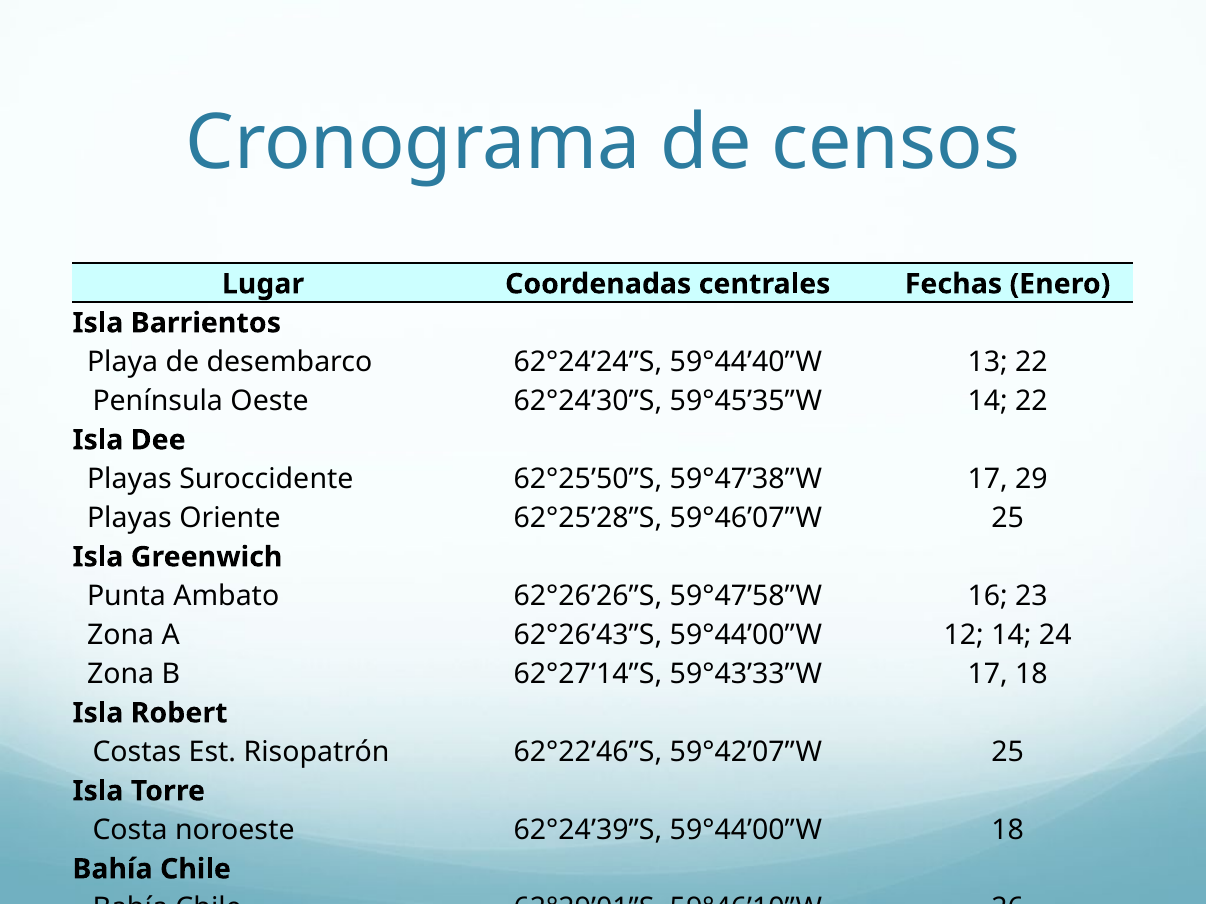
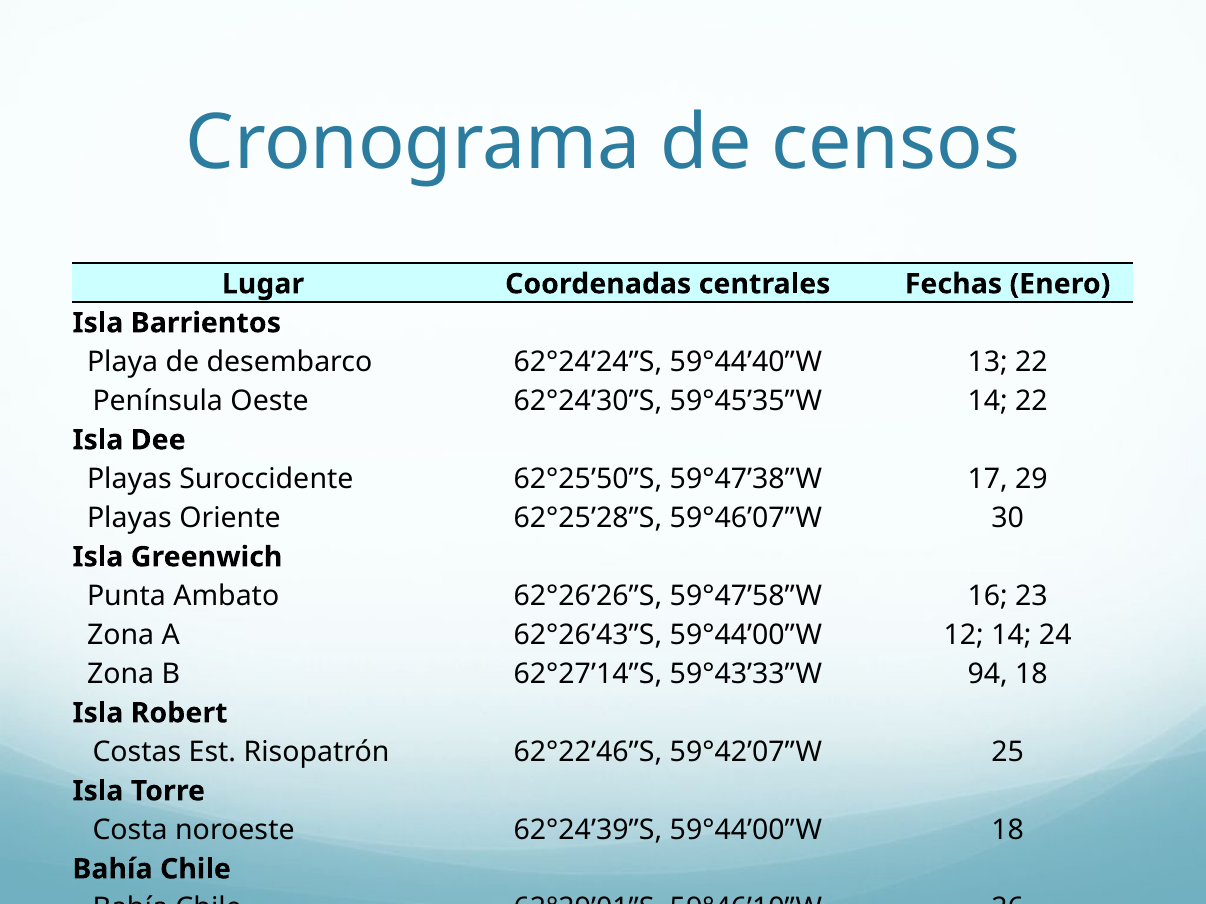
59°46’07”W 25: 25 -> 30
59°43’33”W 17: 17 -> 94
